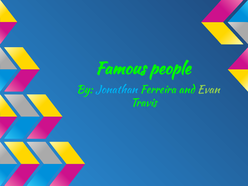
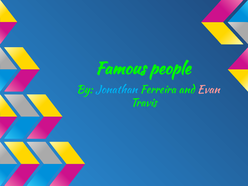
Evan colour: light green -> pink
